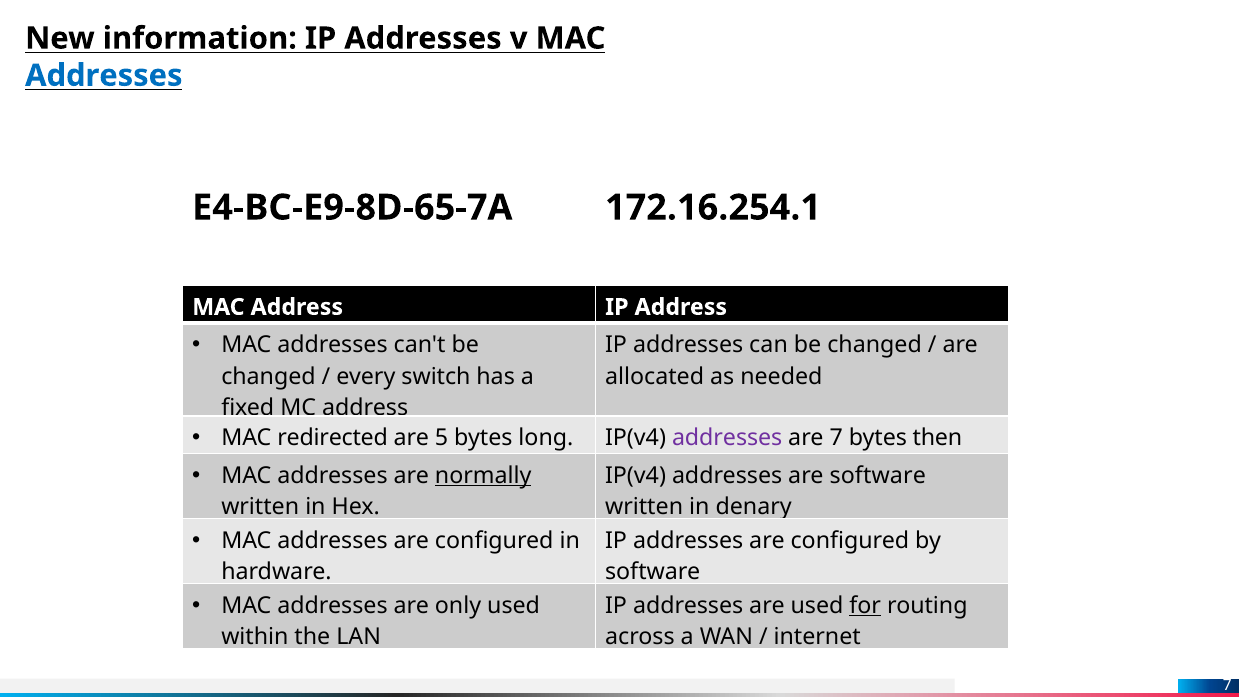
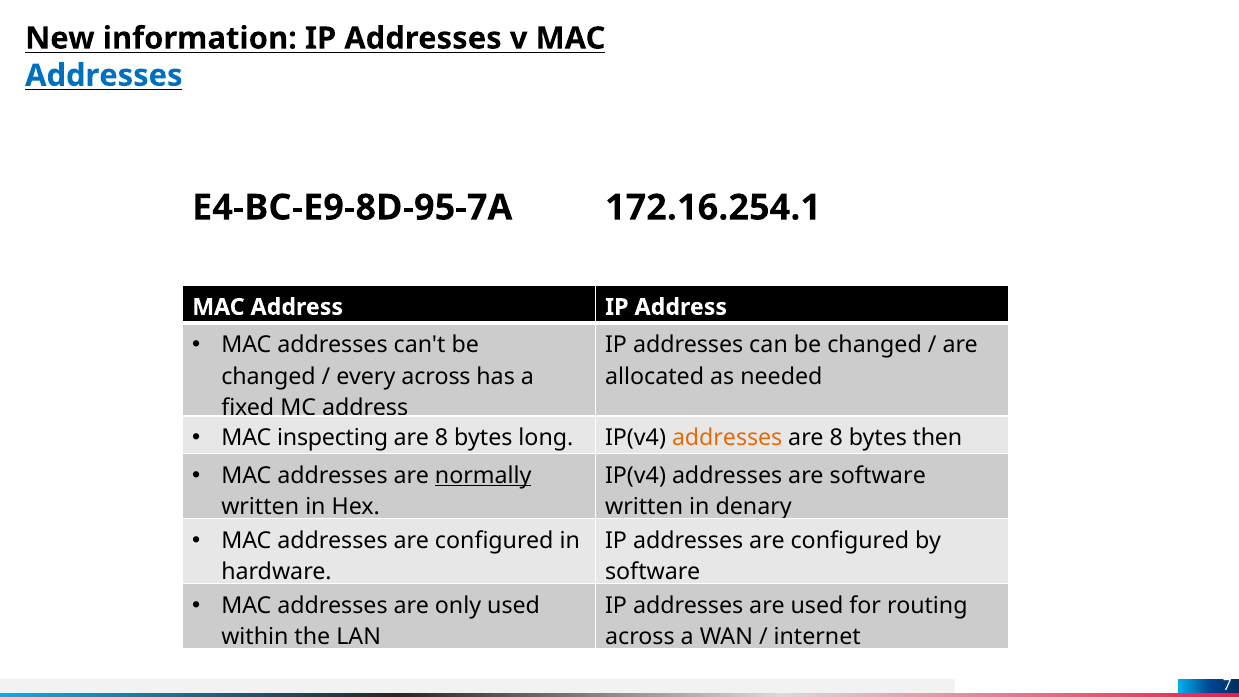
E4-BC-E9-8D-65-7A: E4-BC-E9-8D-65-7A -> E4-BC-E9-8D-95-7A
every switch: switch -> across
redirected: redirected -> inspecting
5 at (442, 438): 5 -> 8
addresses at (727, 438) colour: purple -> orange
7 at (836, 438): 7 -> 8
for underline: present -> none
